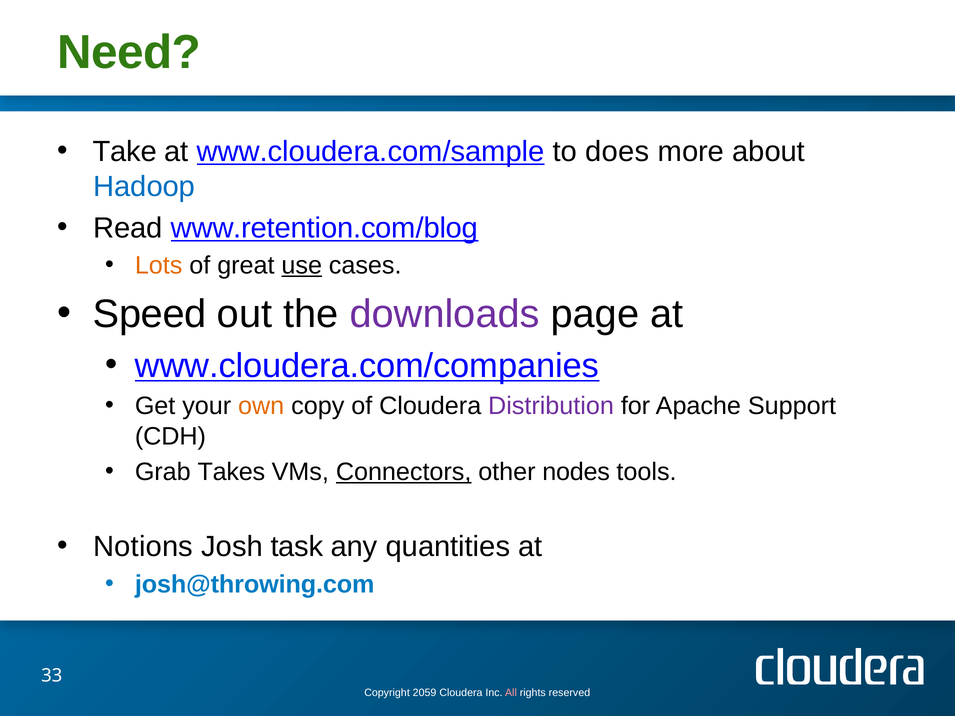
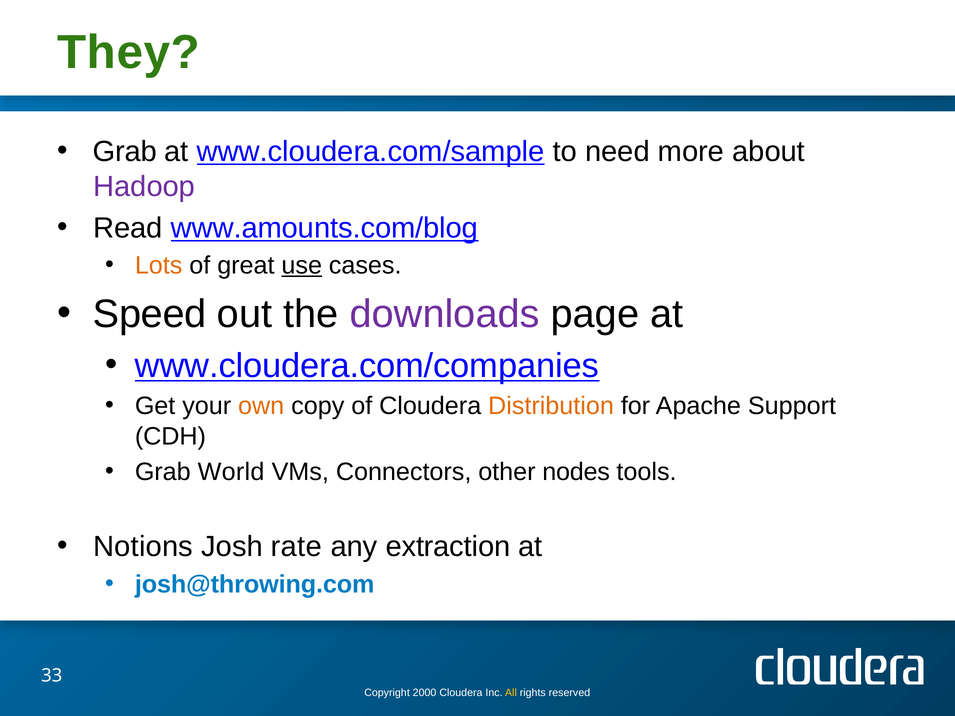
Need: Need -> They
Take at (125, 152): Take -> Grab
does: does -> need
Hadoop colour: blue -> purple
www.retention.com/blog: www.retention.com/blog -> www.amounts.com/blog
Distribution colour: purple -> orange
Takes: Takes -> World
Connectors underline: present -> none
task: task -> rate
quantities: quantities -> extraction
2059: 2059 -> 2000
All colour: pink -> yellow
